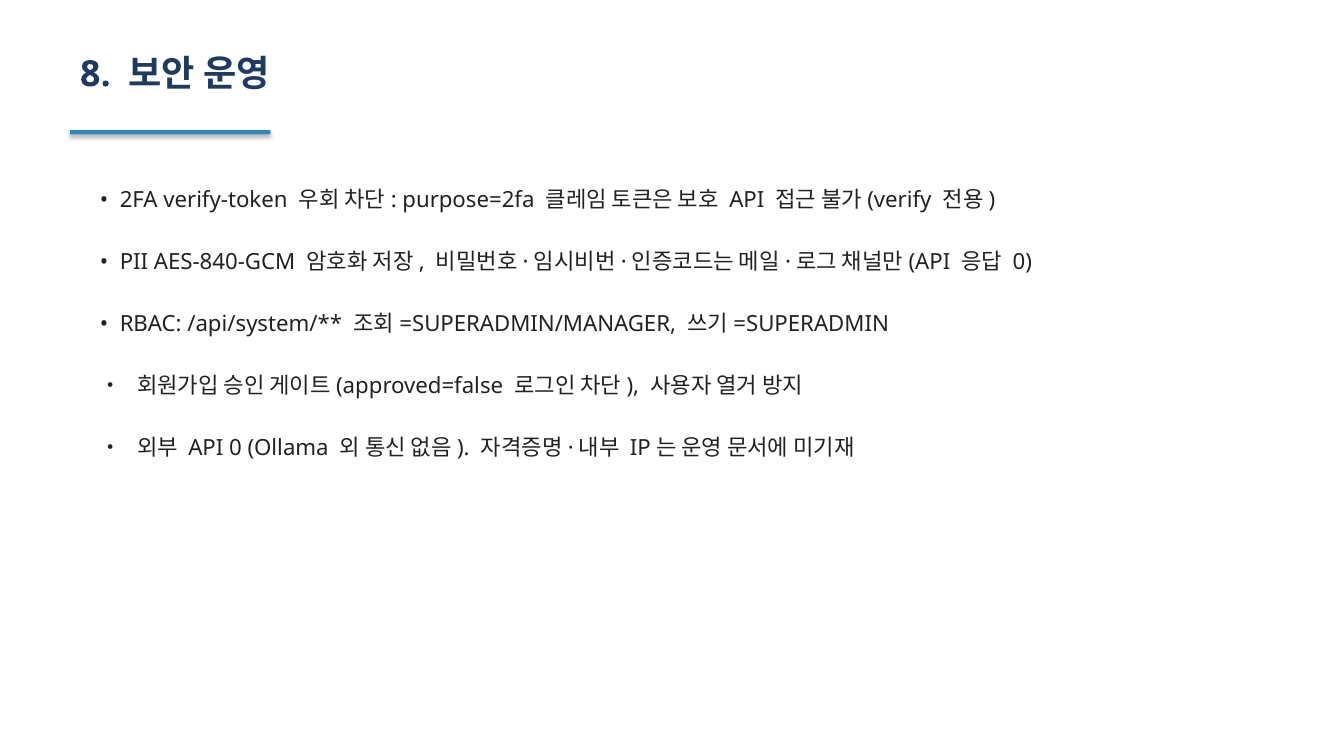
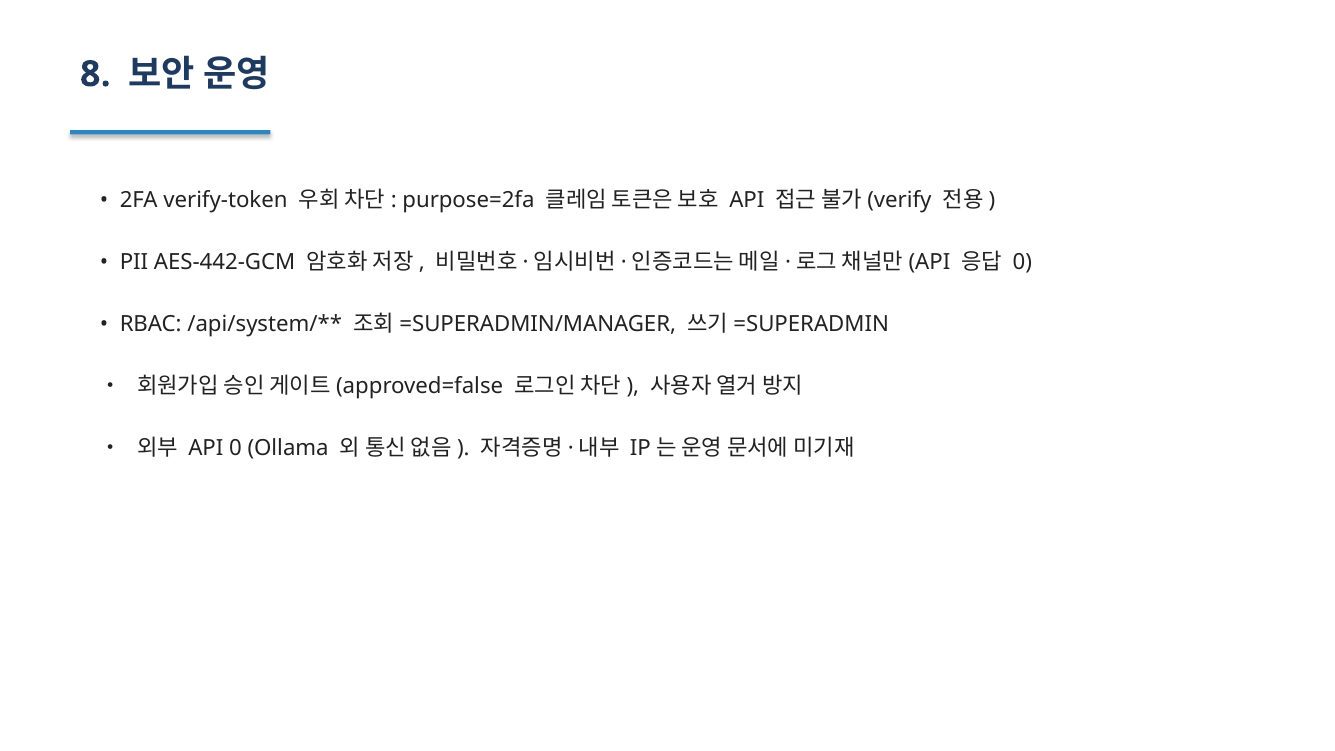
AES-840-GCM: AES-840-GCM -> AES-442-GCM
